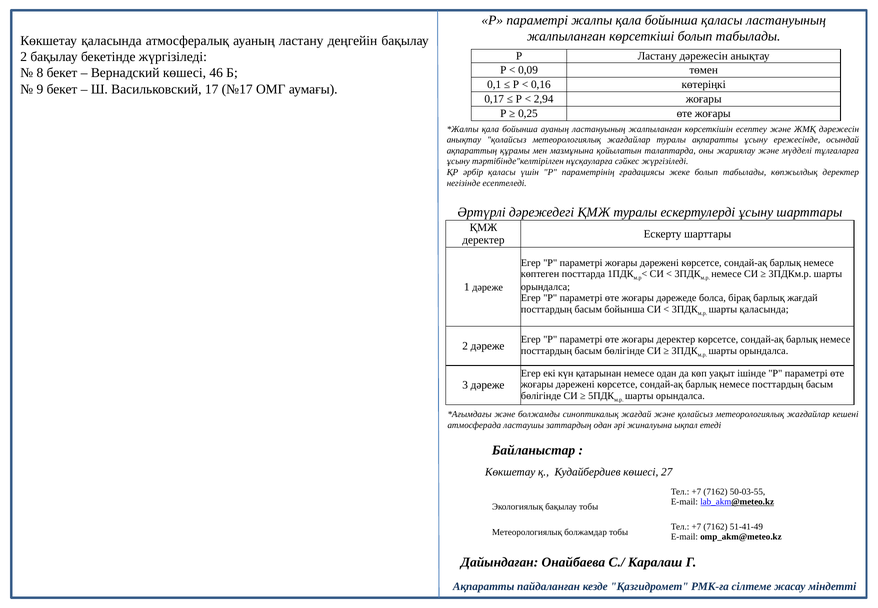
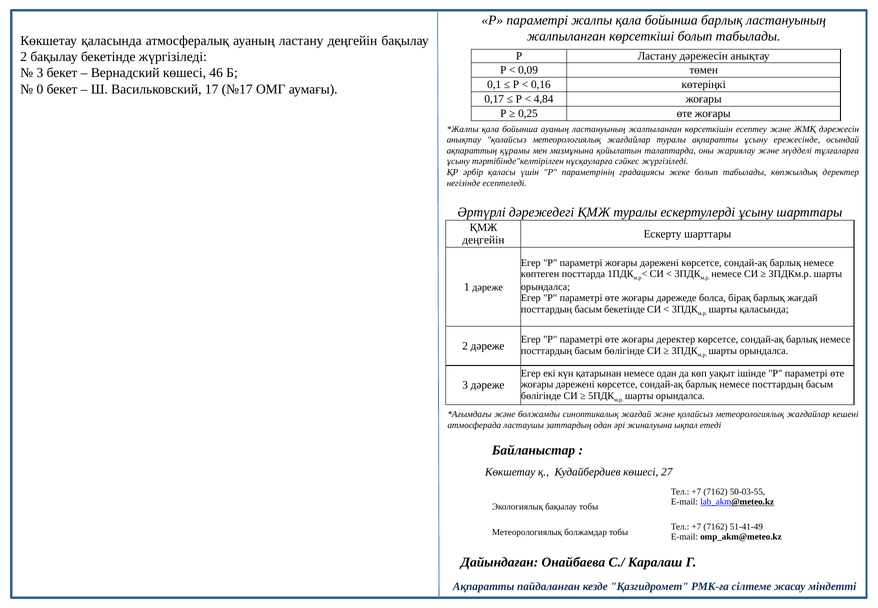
бойынша қаласы: қаласы -> барлық
8 at (40, 73): 8 -> 3
9: 9 -> 0
2,94: 2,94 -> 4,84
деректер at (483, 240): деректер -> деңгейін
басым бойынша: бойынша -> бекетінде
